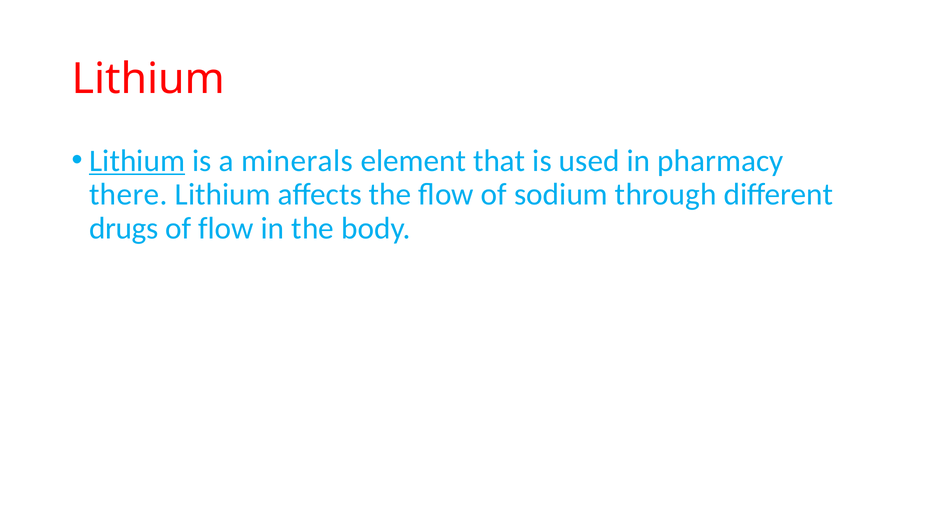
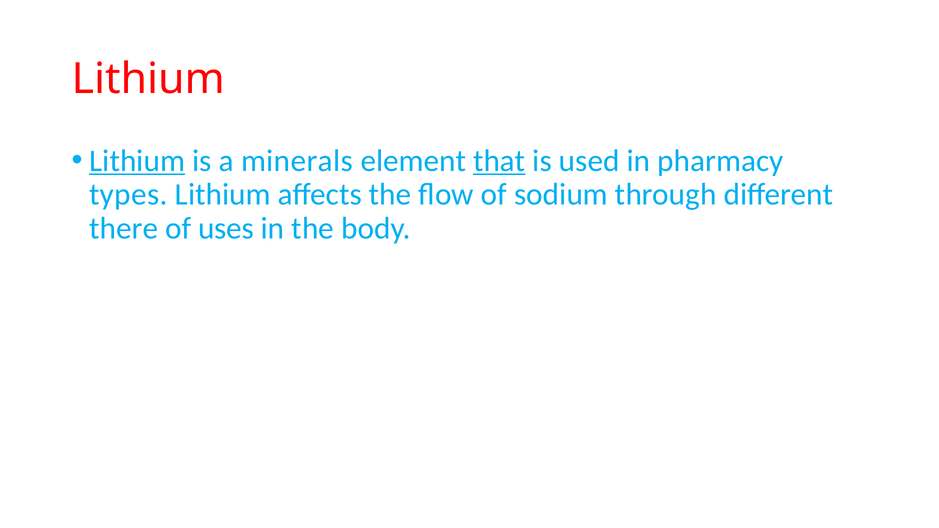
that underline: none -> present
there: there -> types
drugs: drugs -> there
of flow: flow -> uses
